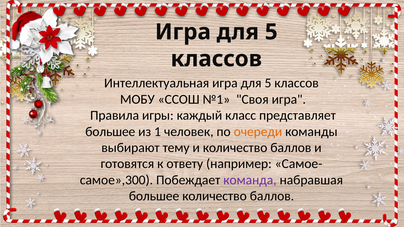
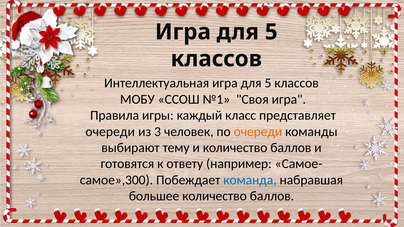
большее at (110, 132): большее -> очереди
1: 1 -> 3
команда colour: purple -> blue
